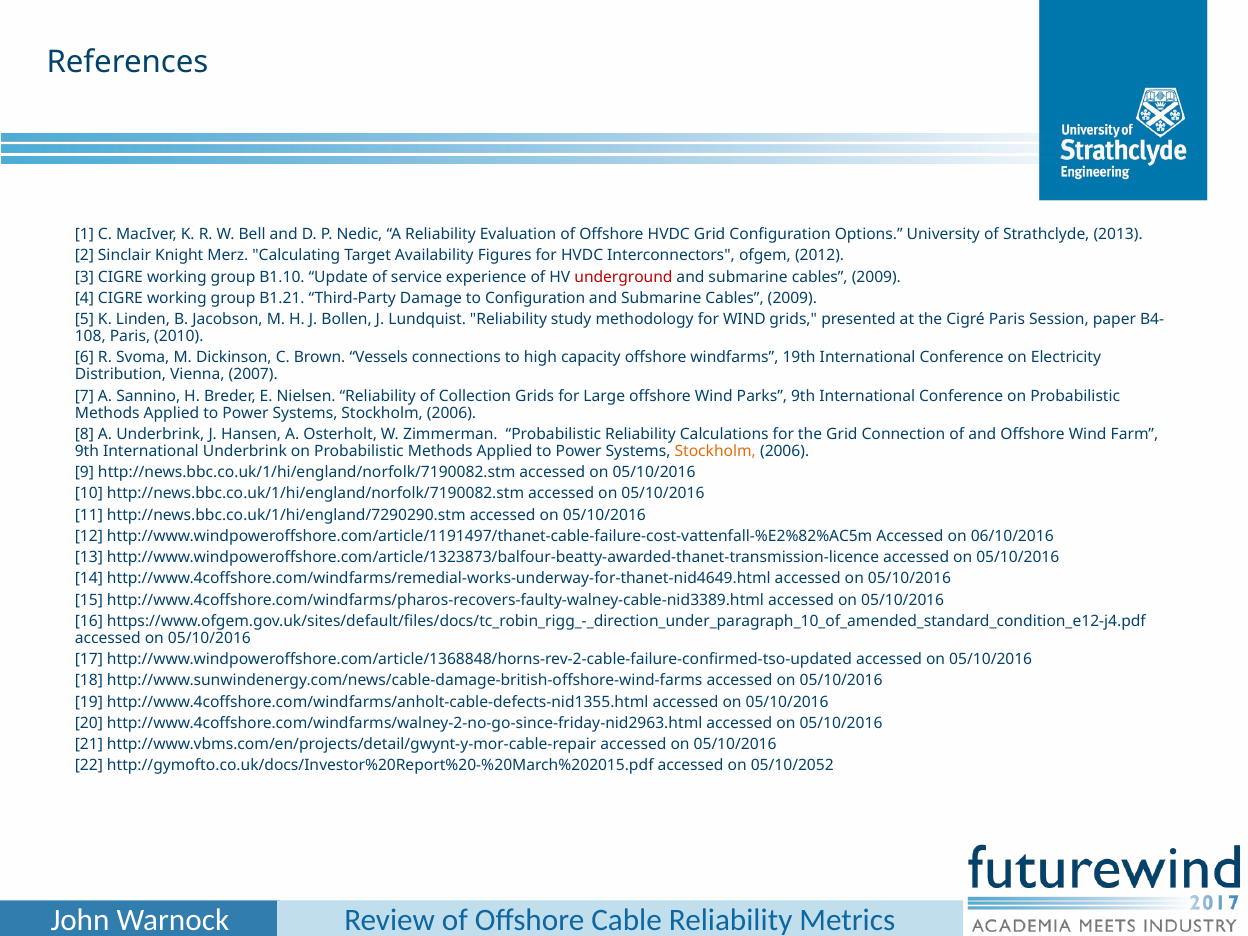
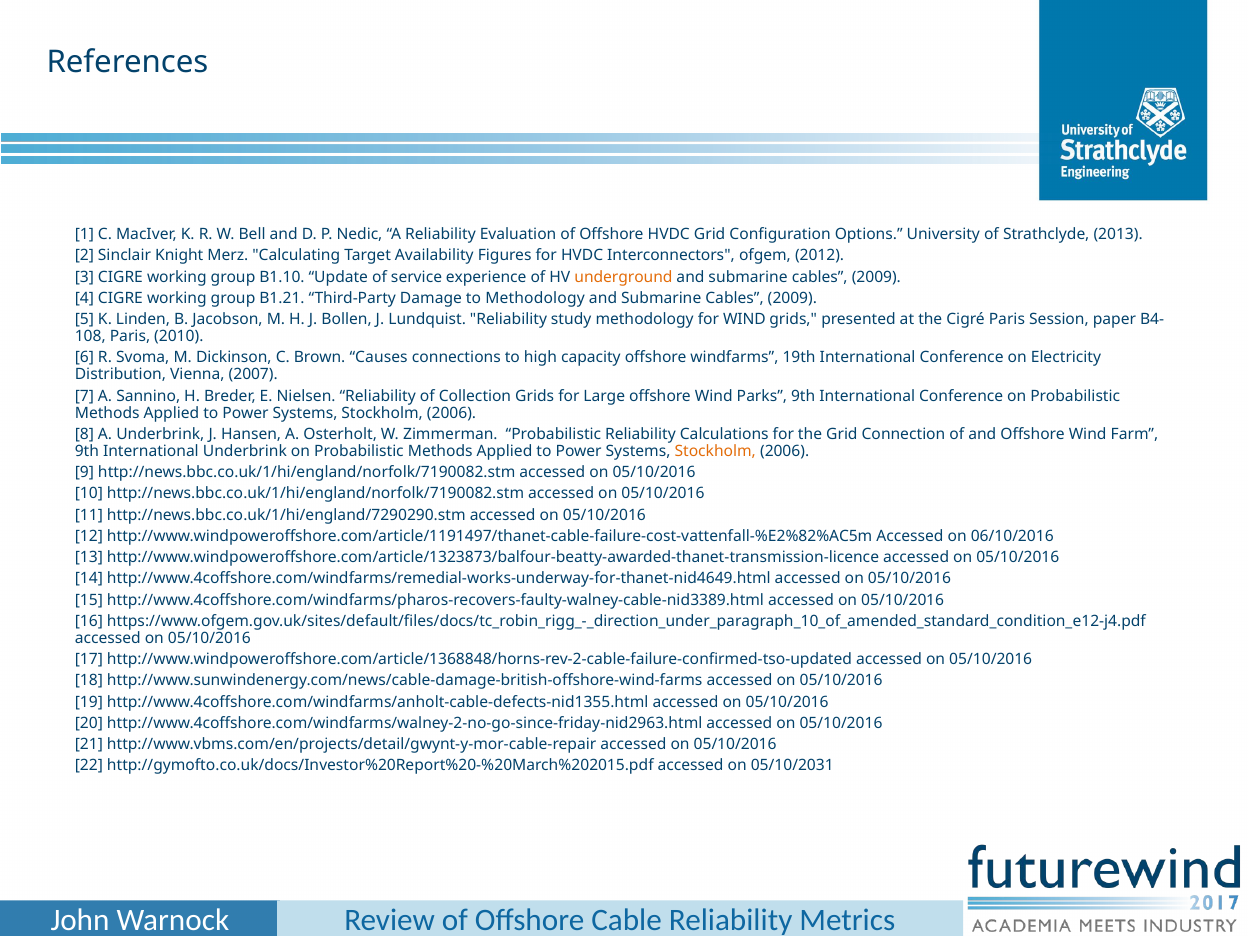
underground colour: red -> orange
to Configuration: Configuration -> Methodology
Vessels: Vessels -> Causes
05/10/2052: 05/10/2052 -> 05/10/2031
